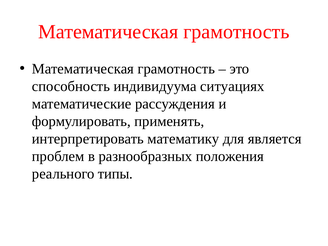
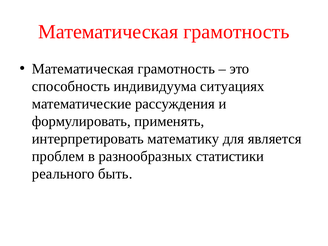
положения: положения -> статистики
типы: типы -> быть
